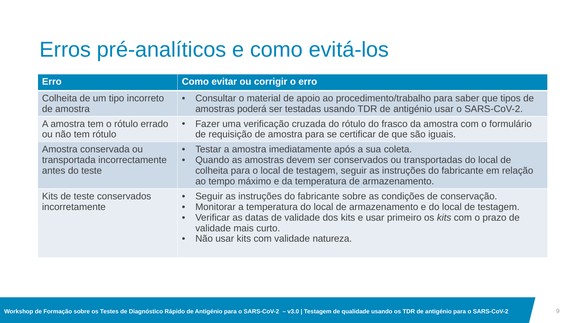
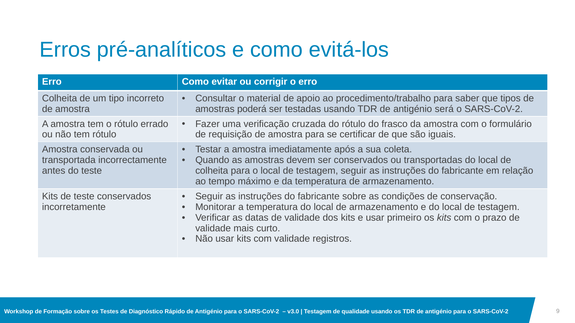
antigénio usar: usar -> será
natureza: natureza -> registros
